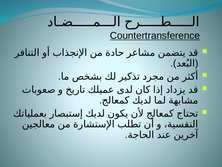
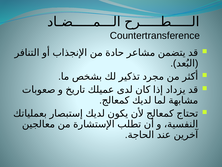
Countertransference underline: present -> none
